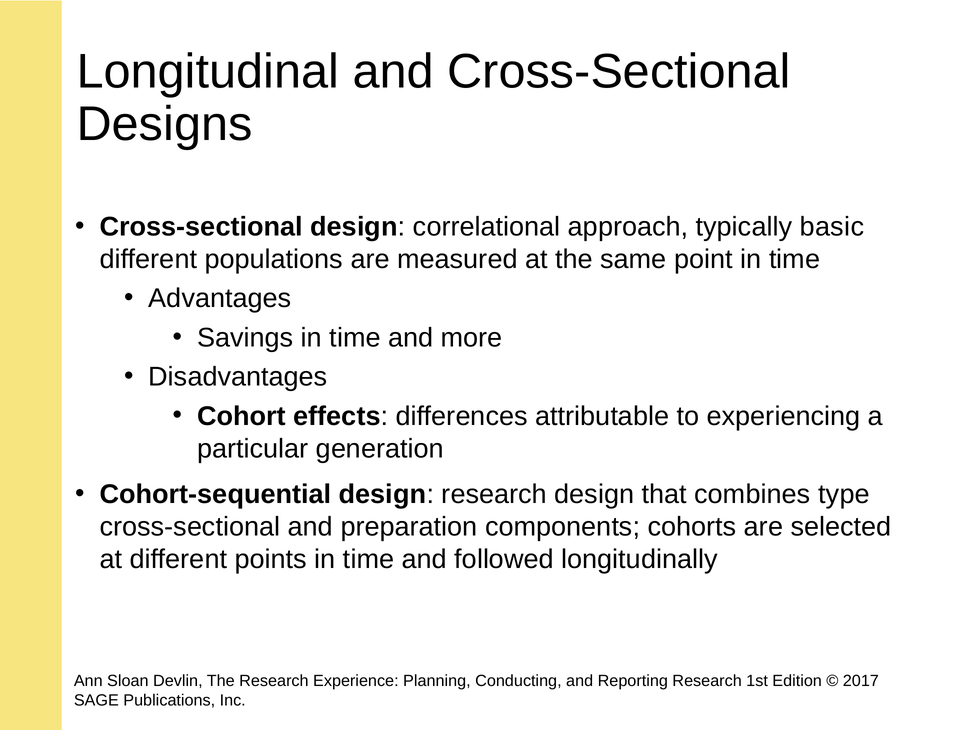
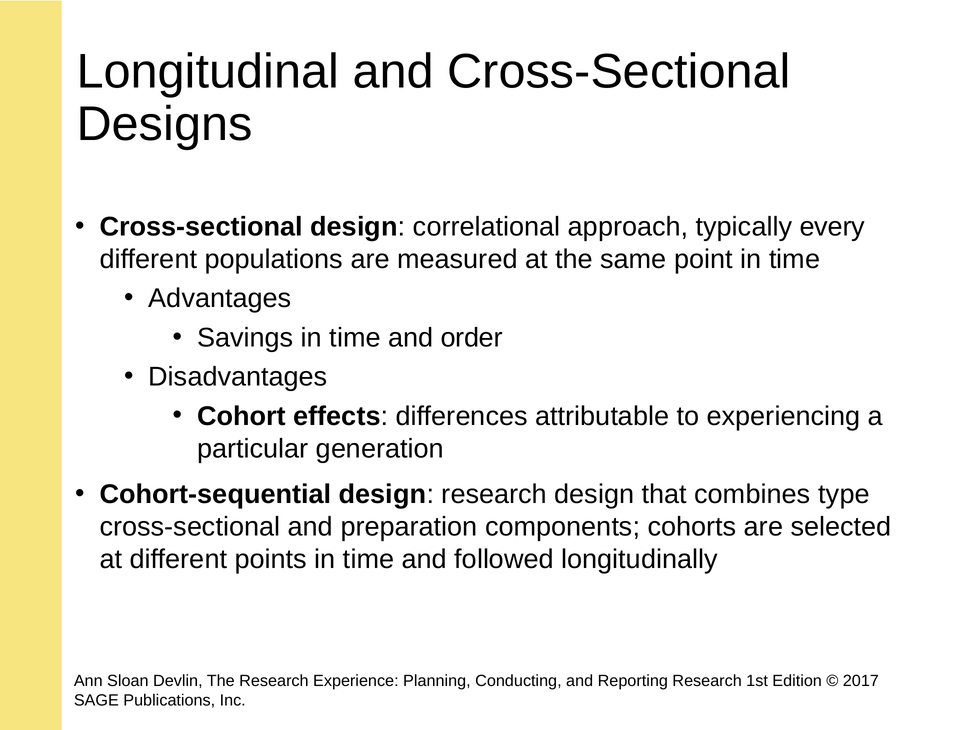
basic: basic -> every
more: more -> order
